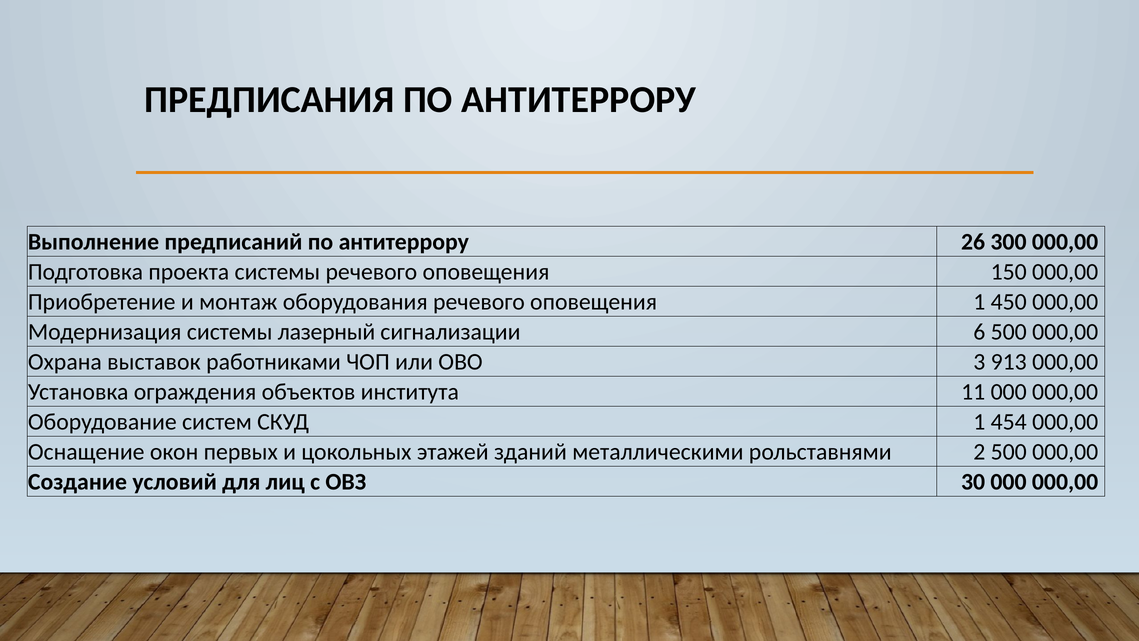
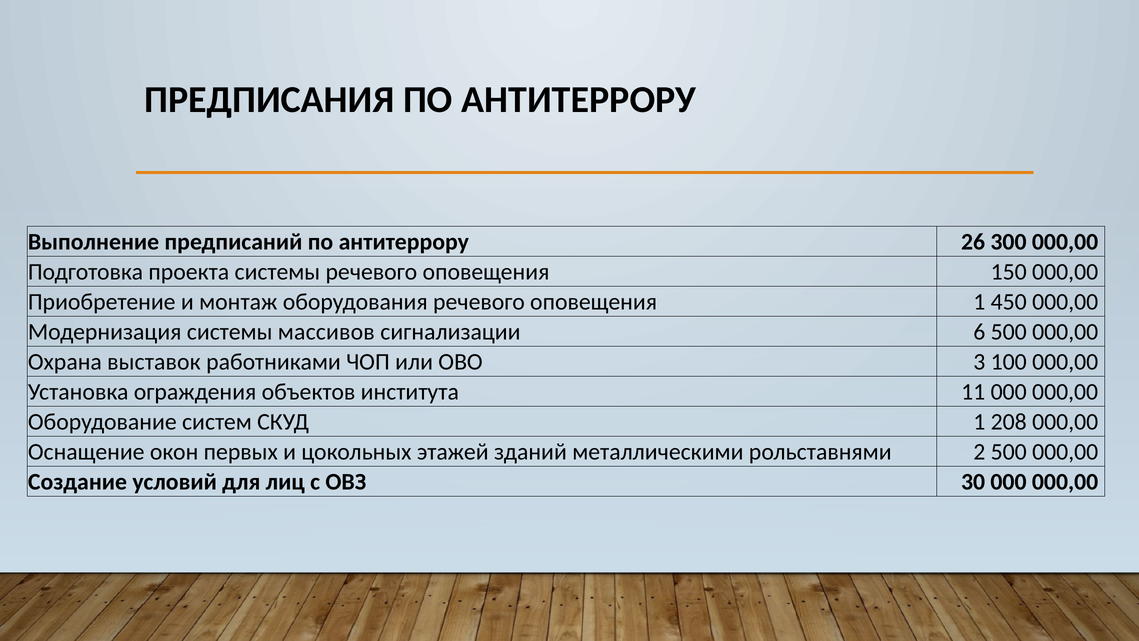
лазерный: лазерный -> массивов
913: 913 -> 100
454: 454 -> 208
